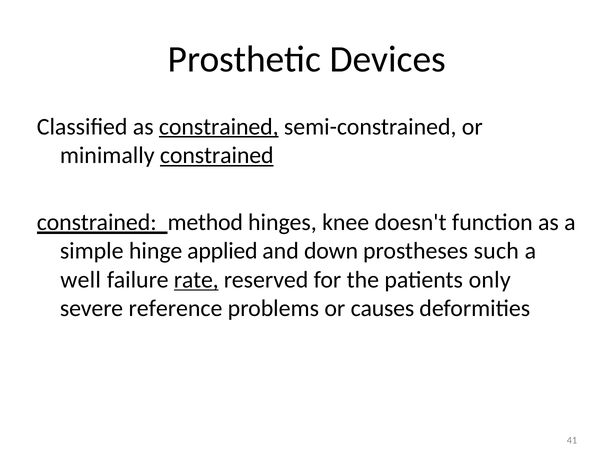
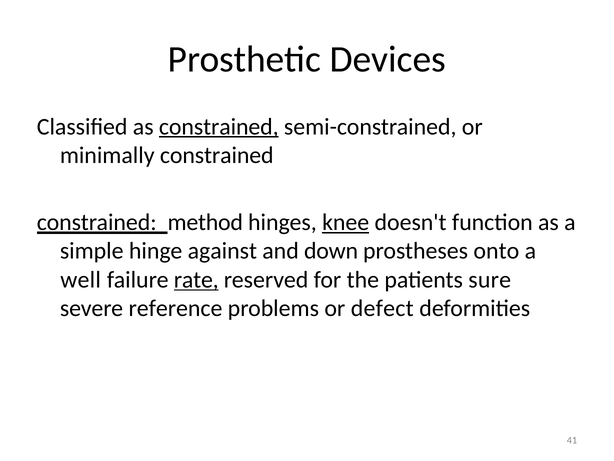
constrained at (217, 155) underline: present -> none
knee underline: none -> present
applied: applied -> against
such: such -> onto
only: only -> sure
causes: causes -> defect
